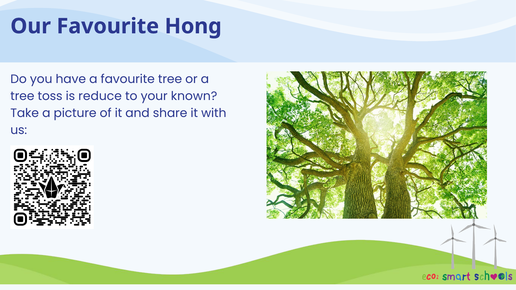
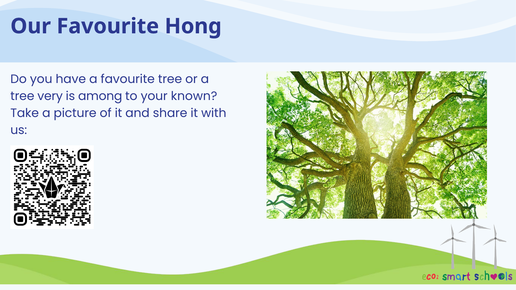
toss: toss -> very
reduce: reduce -> among
